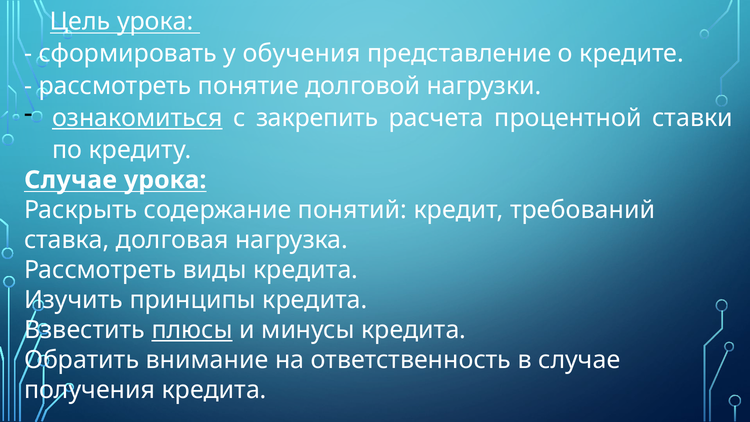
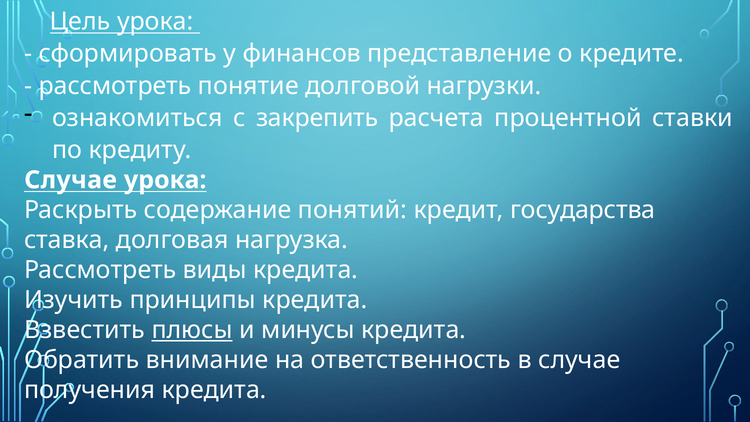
обучения: обучения -> финансов
ознакомиться underline: present -> none
требований: требований -> государства
